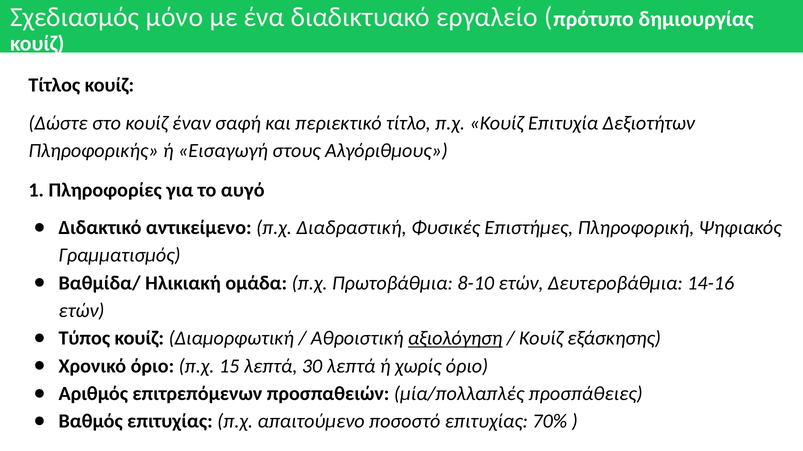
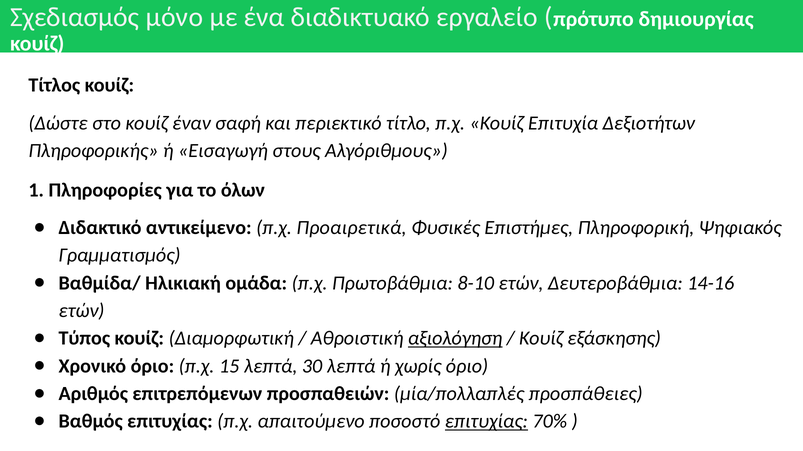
αυγό: αυγό -> όλων
Διαδραστική: Διαδραστική -> Προαιρετικά
επιτυχίας at (486, 422) underline: none -> present
